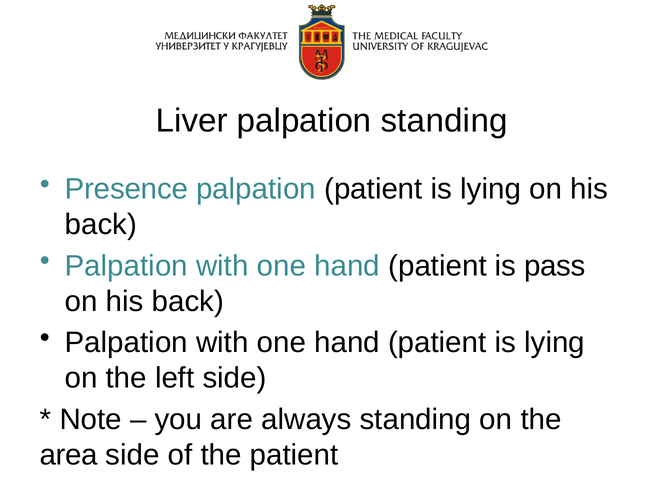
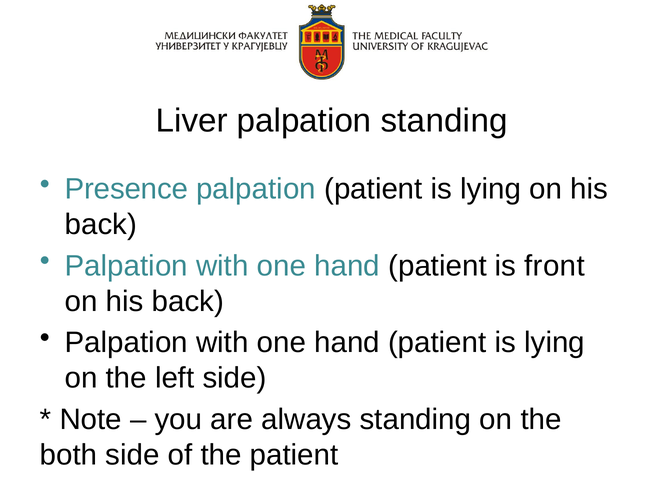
pass: pass -> front
area: area -> both
